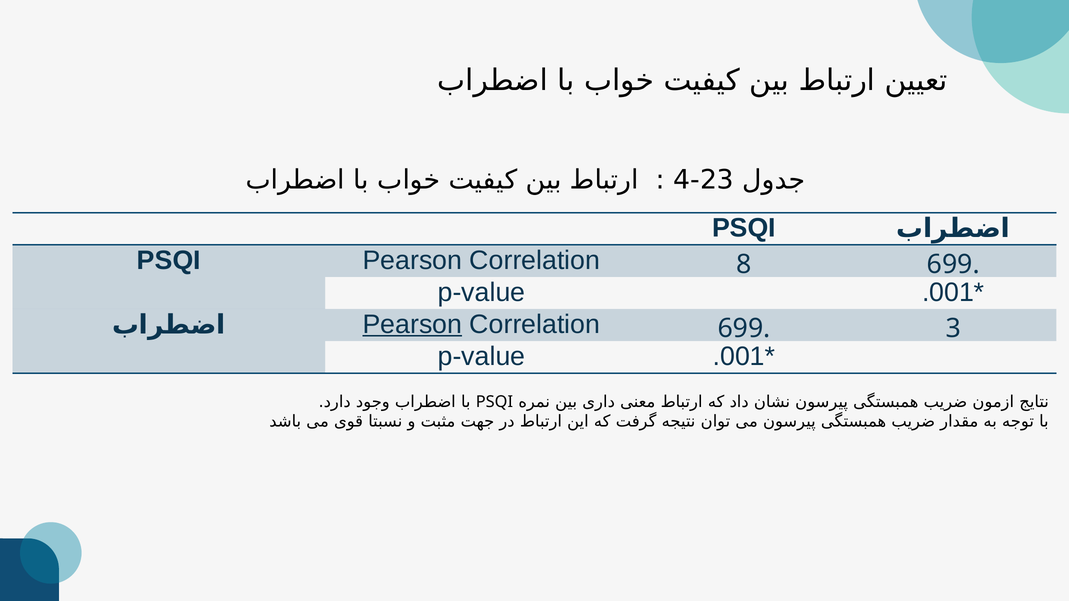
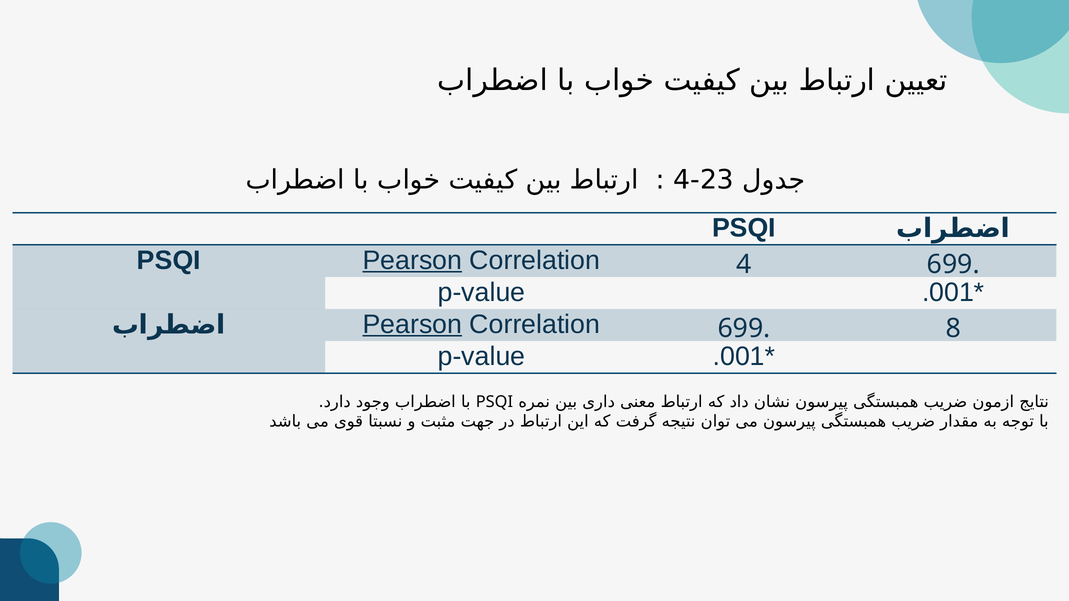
Pearson at (412, 260) underline: none -> present
Correlation 8: 8 -> 4
3: 3 -> 8
